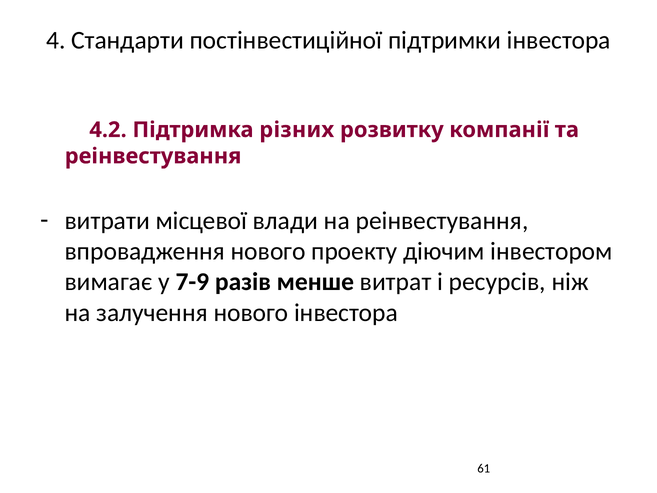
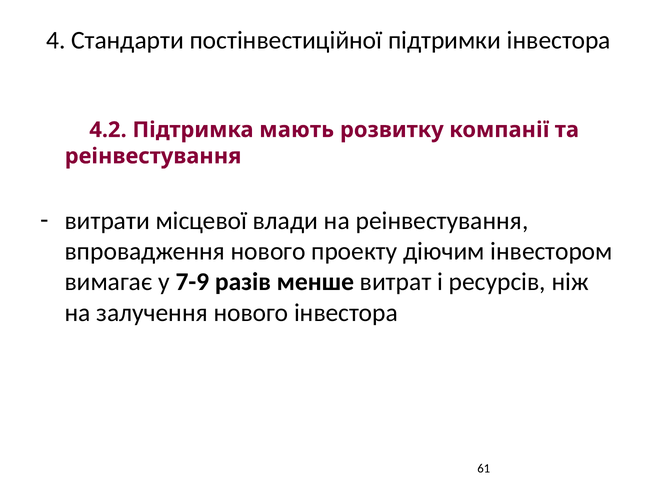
різних: різних -> мають
